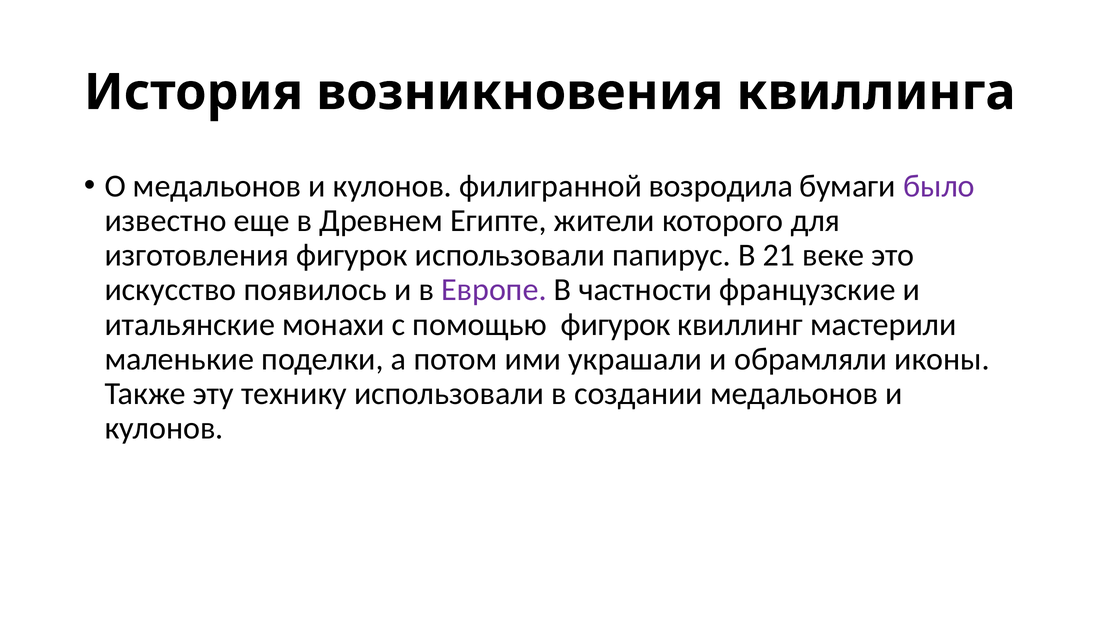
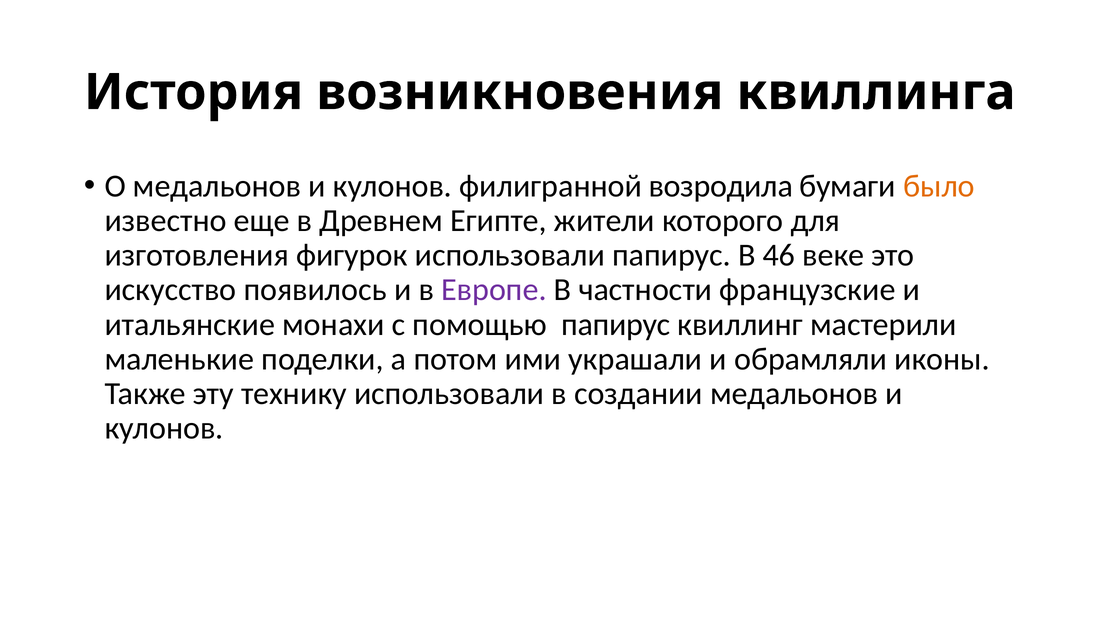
было colour: purple -> orange
21: 21 -> 46
помощью фигурок: фигурок -> папирус
